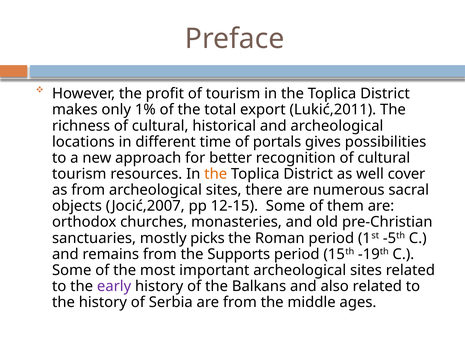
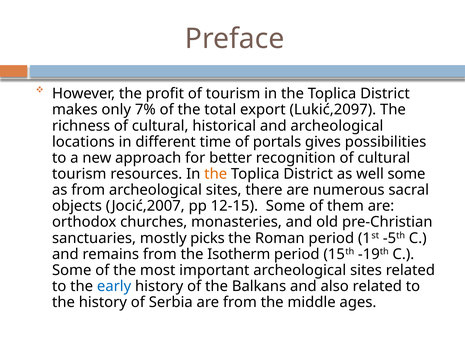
1%: 1% -> 7%
Lukić,2011: Lukić,2011 -> Lukić,2097
well cover: cover -> some
Supports: Supports -> Isotherm
early colour: purple -> blue
